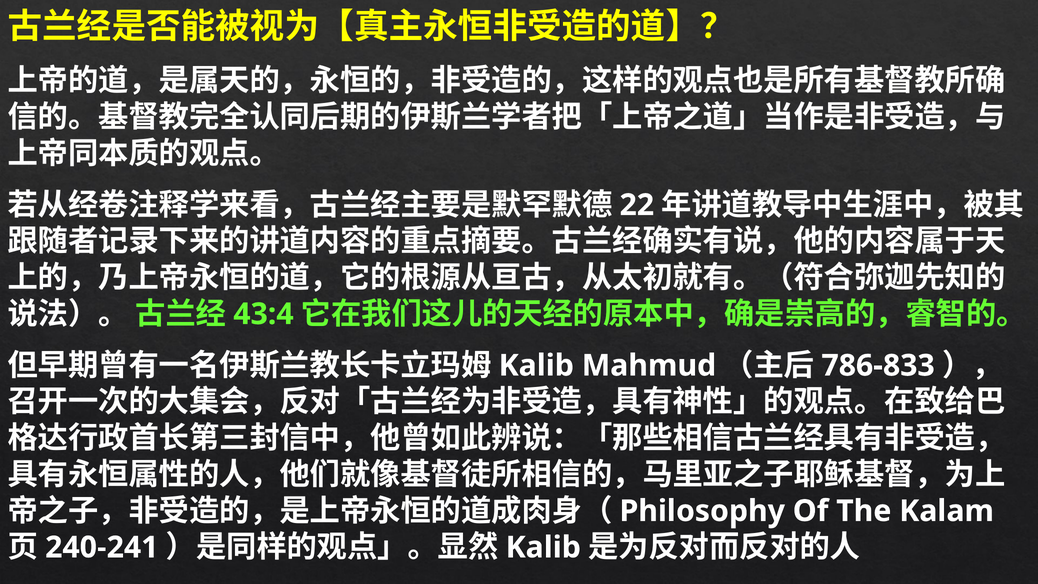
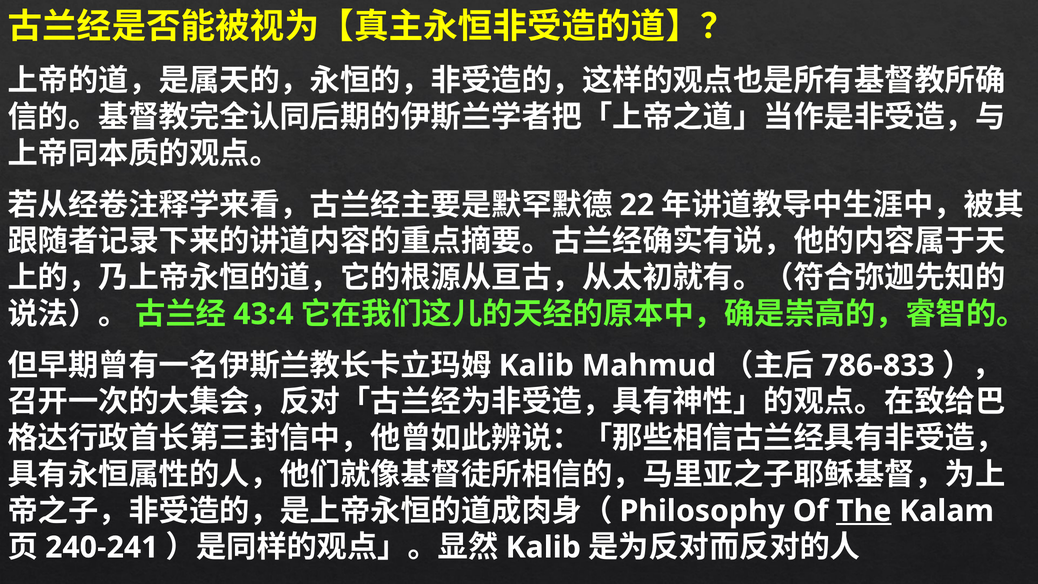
The underline: none -> present
